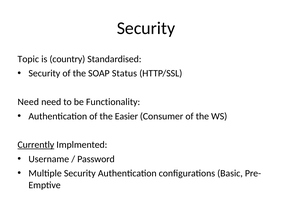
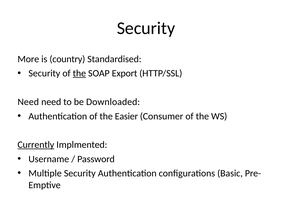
Topic: Topic -> More
the at (79, 73) underline: none -> present
Status: Status -> Export
Functionality: Functionality -> Downloaded
